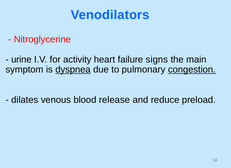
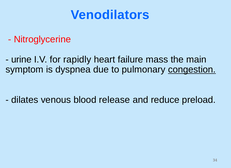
activity: activity -> rapidly
signs: signs -> mass
dyspnea underline: present -> none
